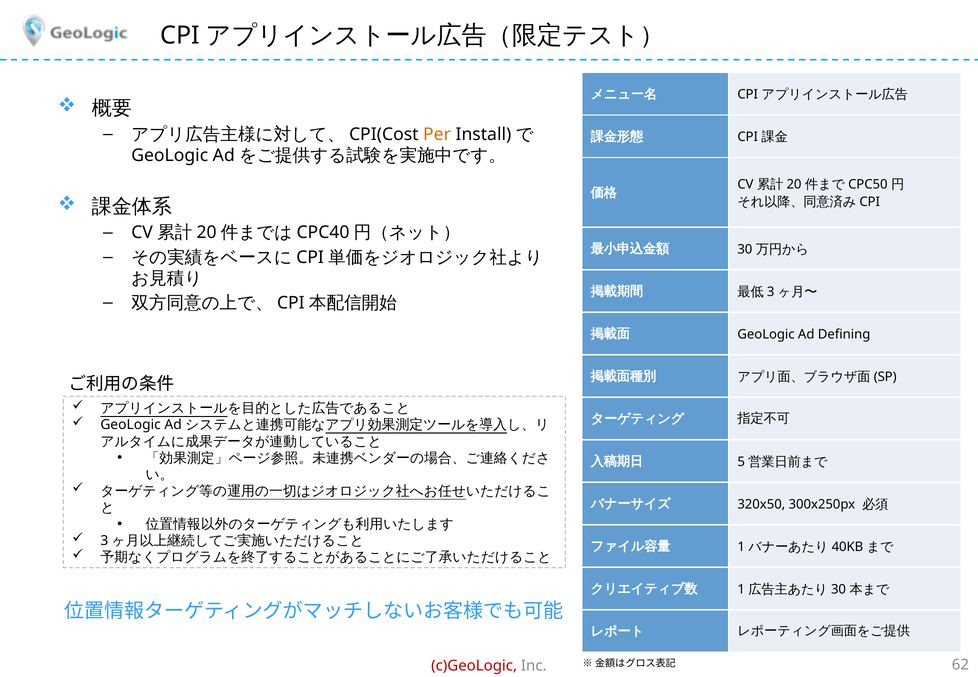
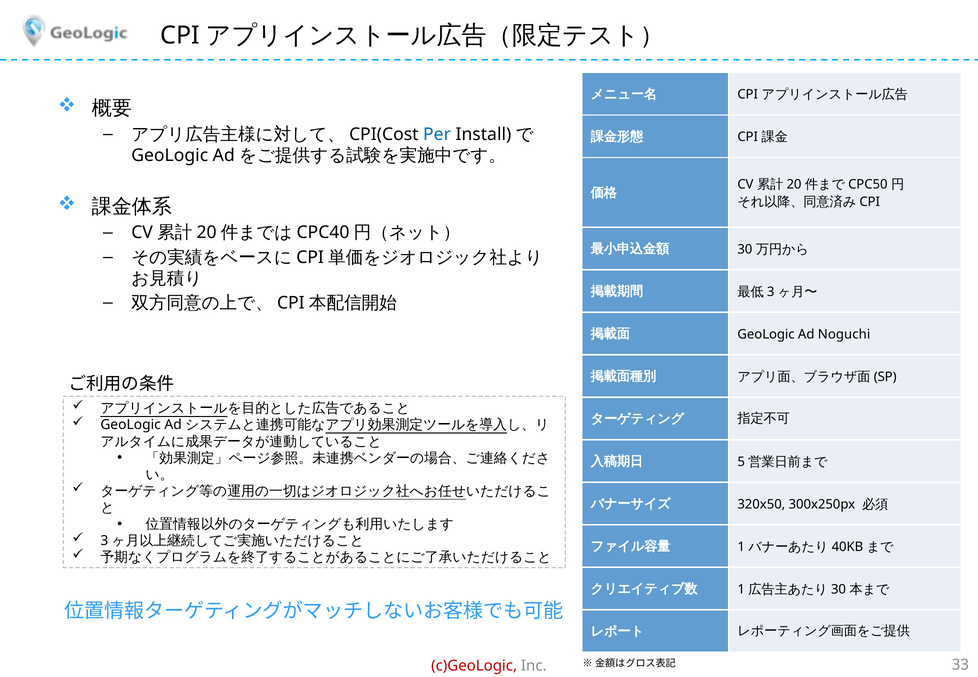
Per colour: orange -> blue
Defining: Defining -> Noguchi
62: 62 -> 33
